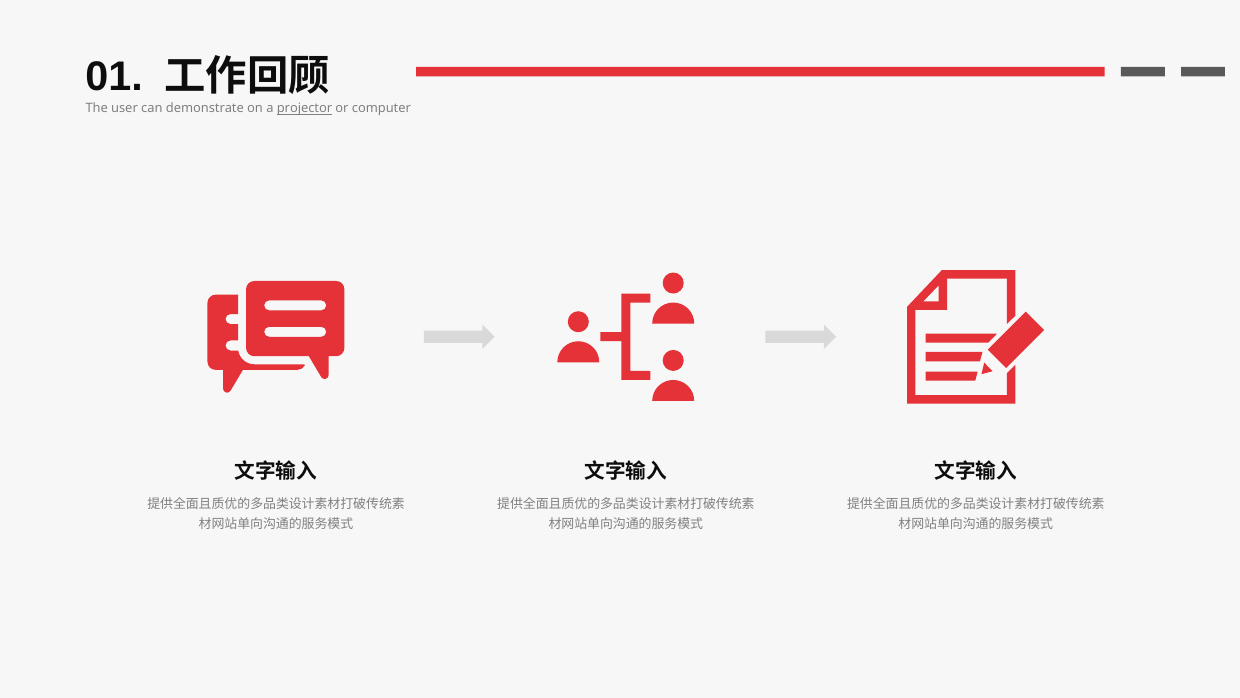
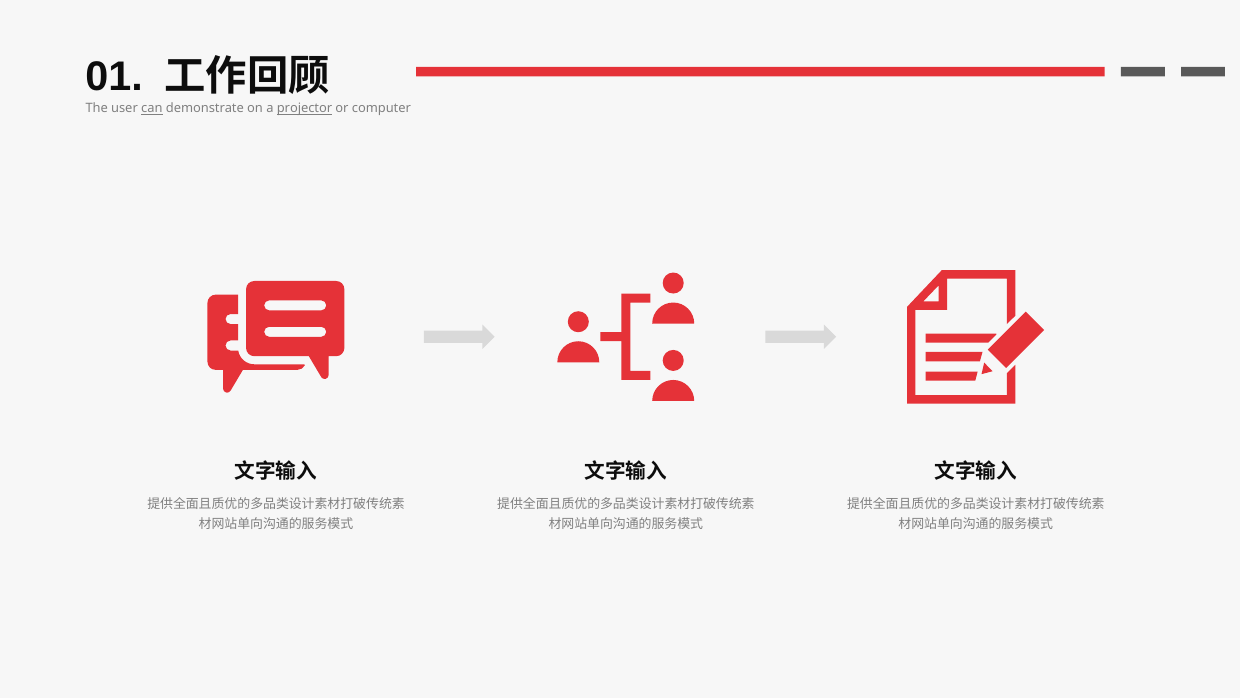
can underline: none -> present
